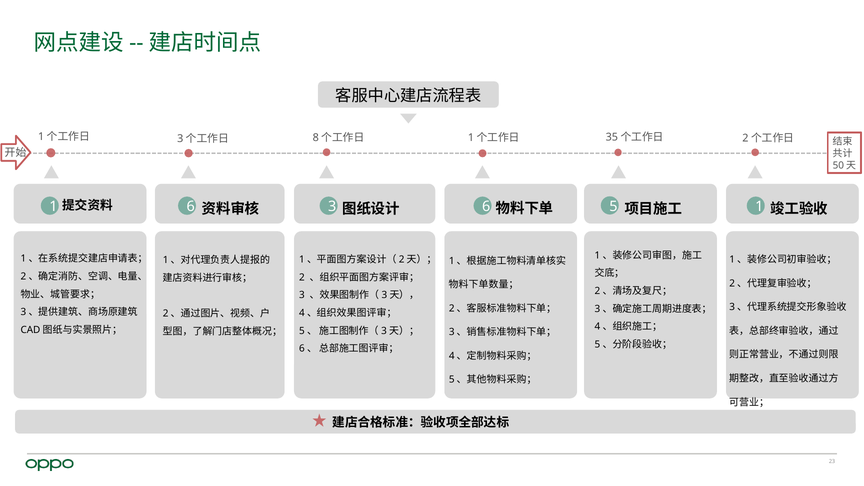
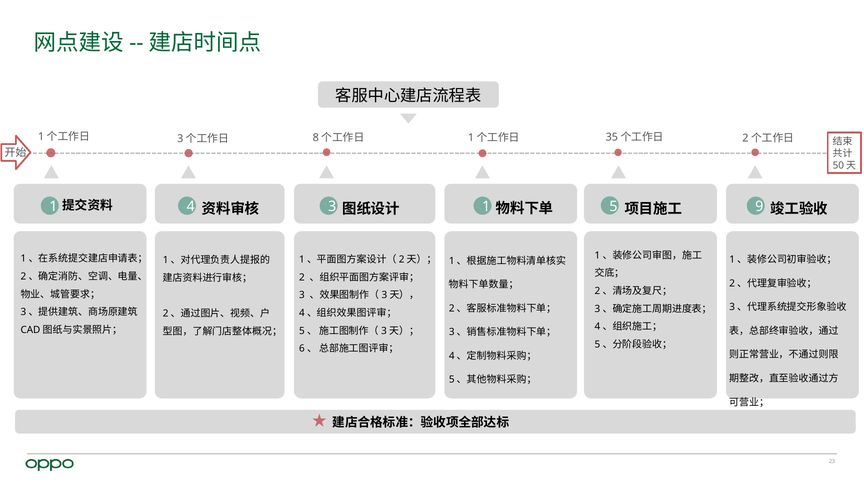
1 6: 6 -> 4
3 6: 6 -> 1
5 1: 1 -> 9
